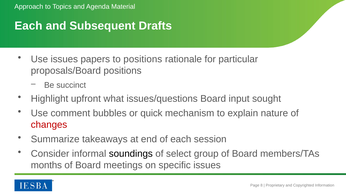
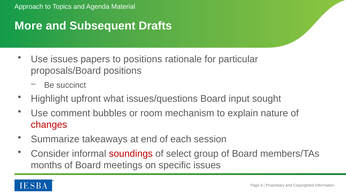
Each at (28, 26): Each -> More
quick: quick -> room
soundings colour: black -> red
